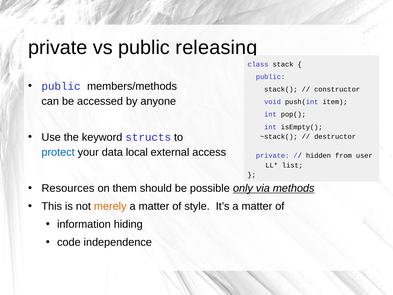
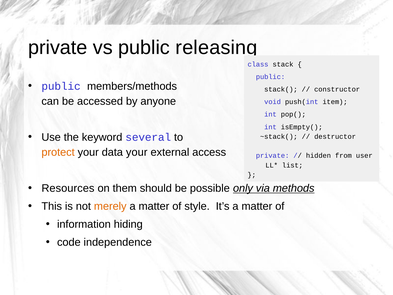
structs: structs -> several
protect colour: blue -> orange
data local: local -> your
